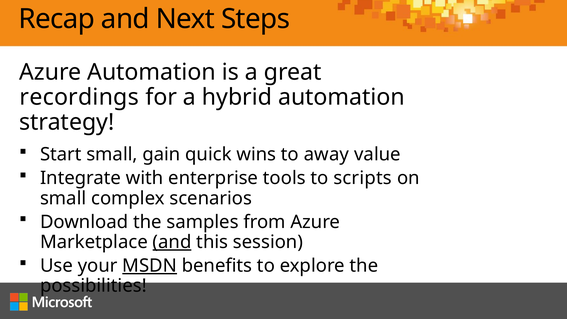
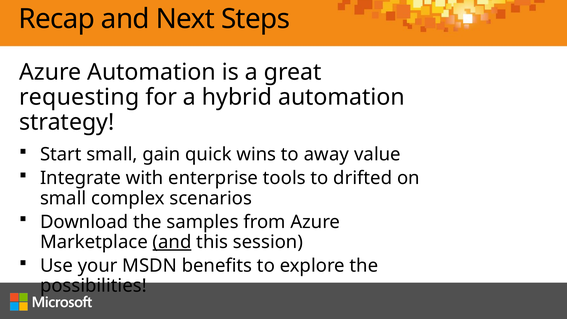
recordings: recordings -> requesting
scripts: scripts -> drifted
MSDN underline: present -> none
